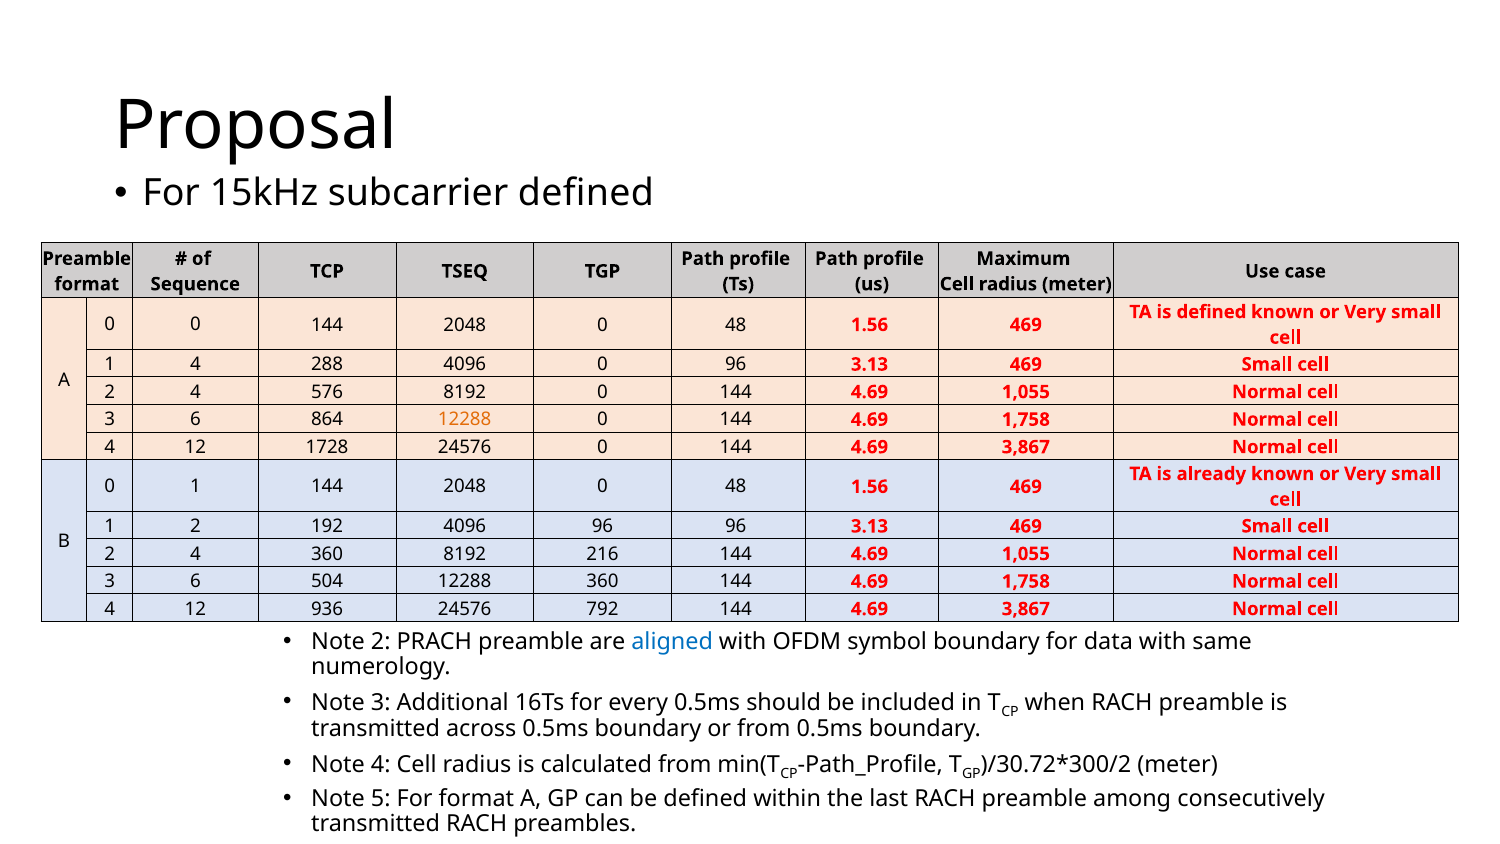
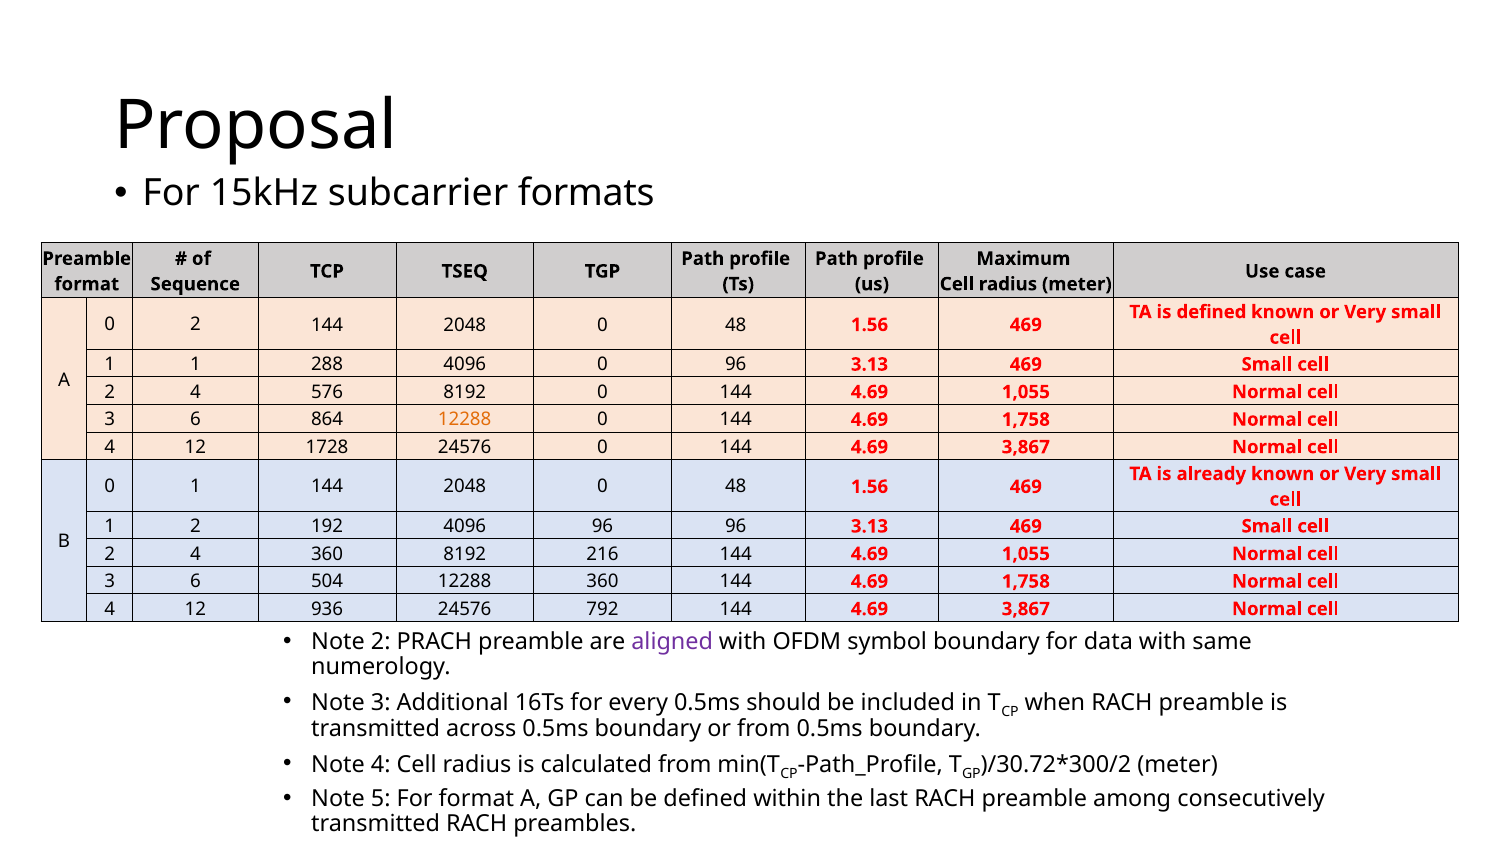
subcarrier defined: defined -> formats
0 0: 0 -> 2
1 4: 4 -> 1
aligned colour: blue -> purple
